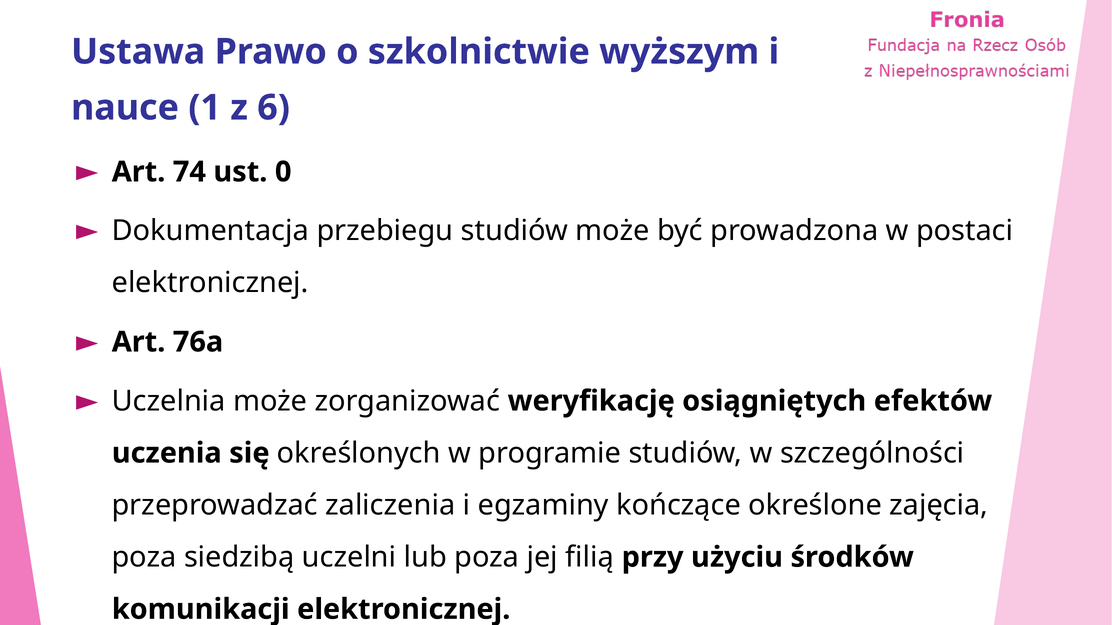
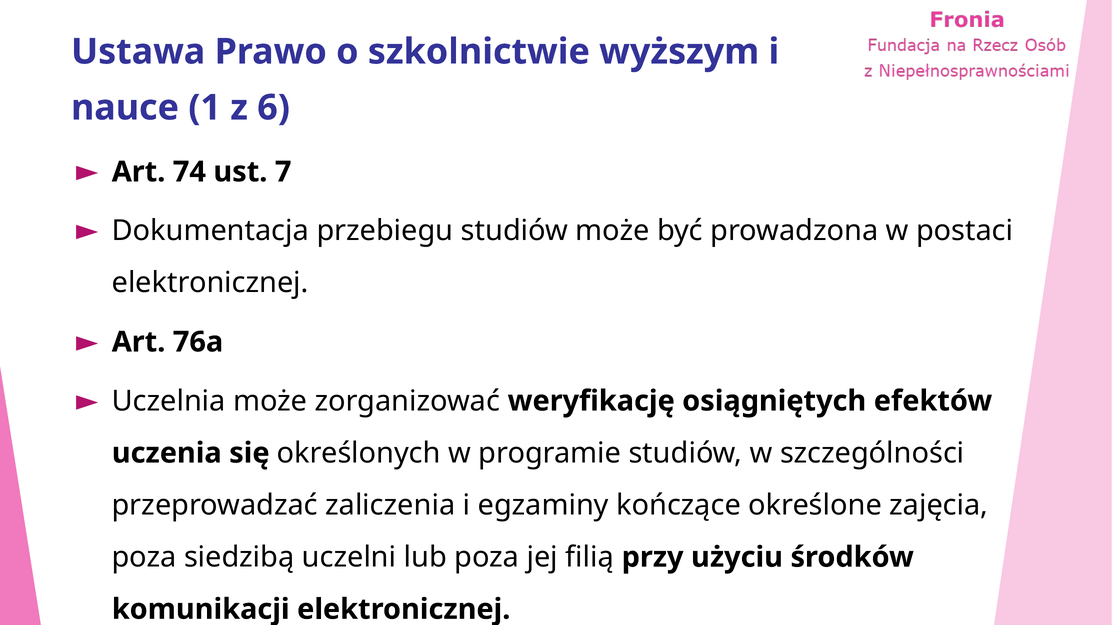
0: 0 -> 7
